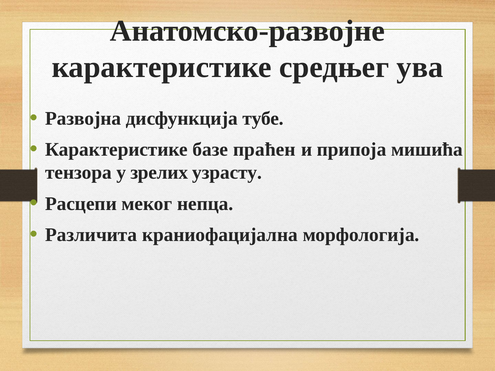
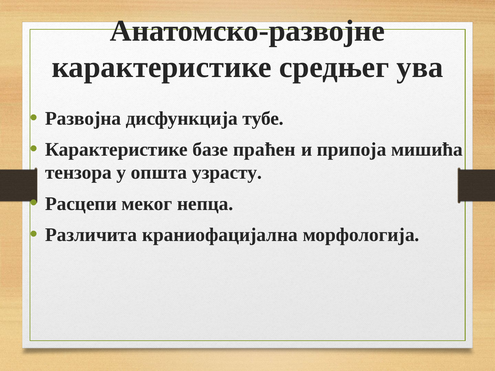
зрелих: зрелих -> општа
